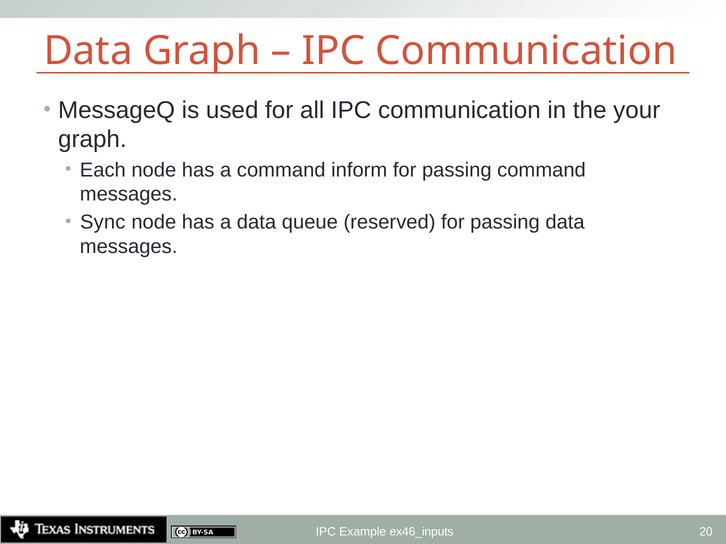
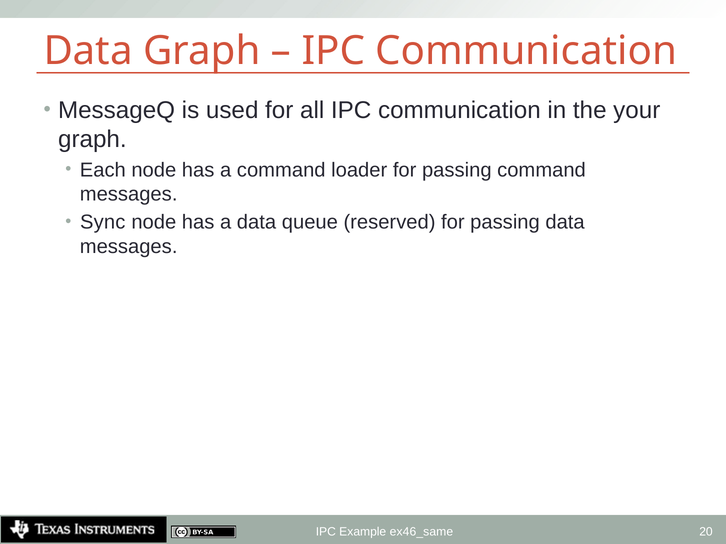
inform: inform -> loader
ex46_inputs: ex46_inputs -> ex46_same
